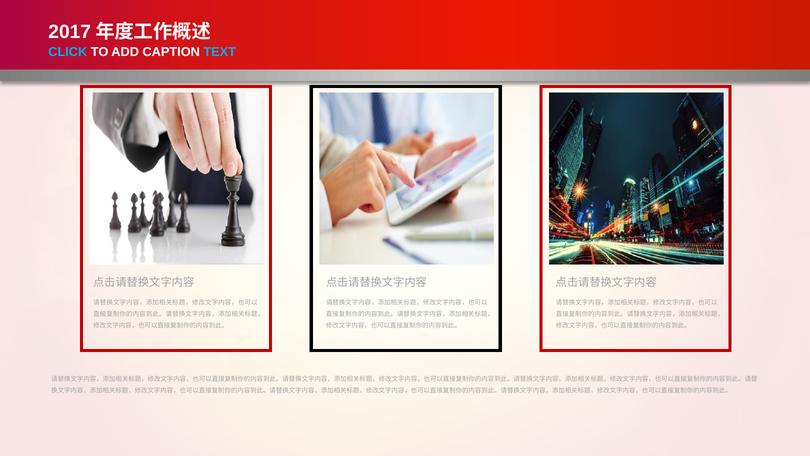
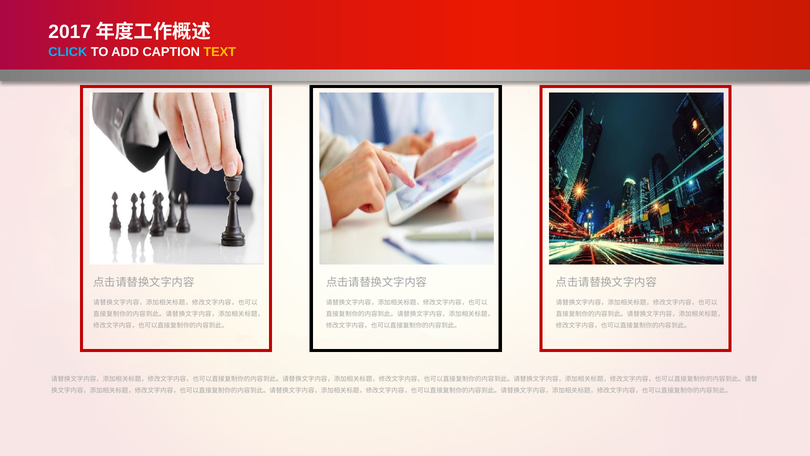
TEXT colour: light blue -> yellow
